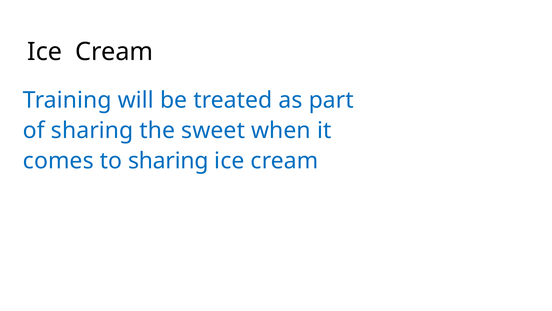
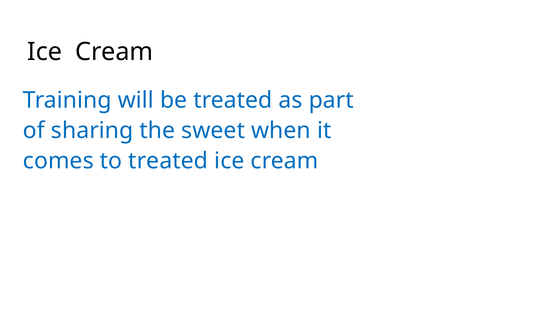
to sharing: sharing -> treated
